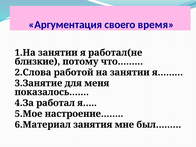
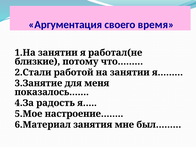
2.Слова: 2.Слова -> 2.Стали
работал: работал -> радость
